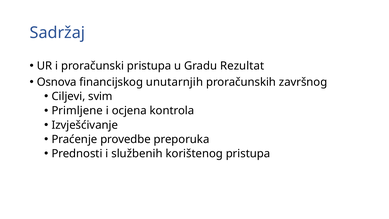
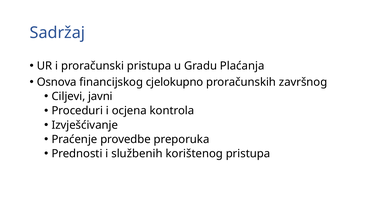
Rezultat: Rezultat -> Plaćanja
unutarnjih: unutarnjih -> cjelokupno
svim: svim -> javni
Primljene: Primljene -> Proceduri
